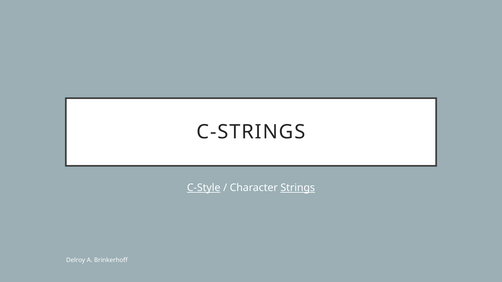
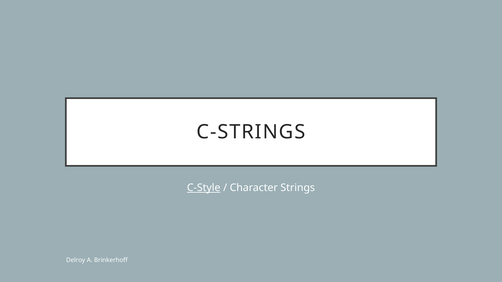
Strings underline: present -> none
